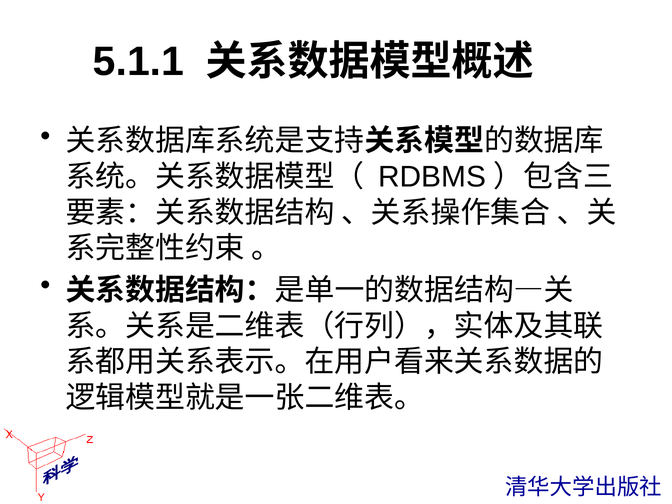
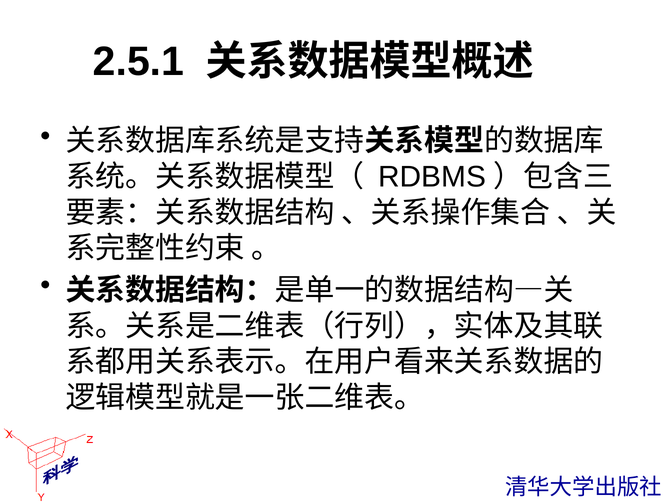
5.1.1: 5.1.1 -> 2.5.1
